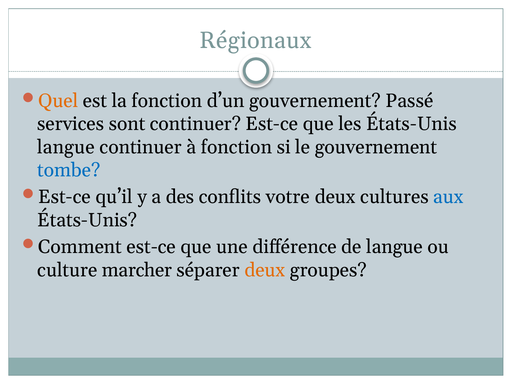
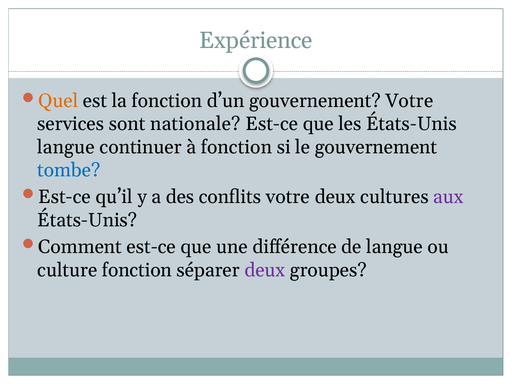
Régionaux: Régionaux -> Expérience
gouvernement Passé: Passé -> Votre
sont continuer: continuer -> nationale
aux colour: blue -> purple
culture marcher: marcher -> fonction
deux at (265, 270) colour: orange -> purple
